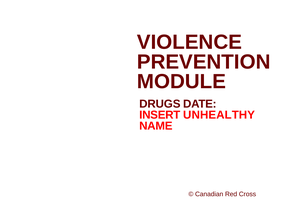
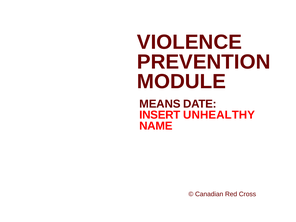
DRUGS: DRUGS -> MEANS
